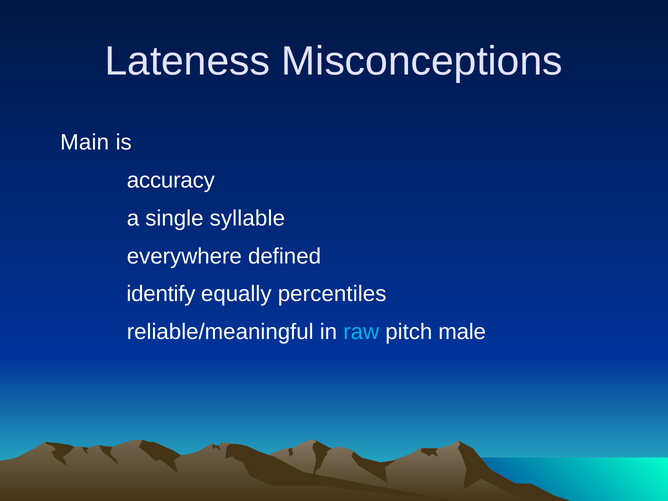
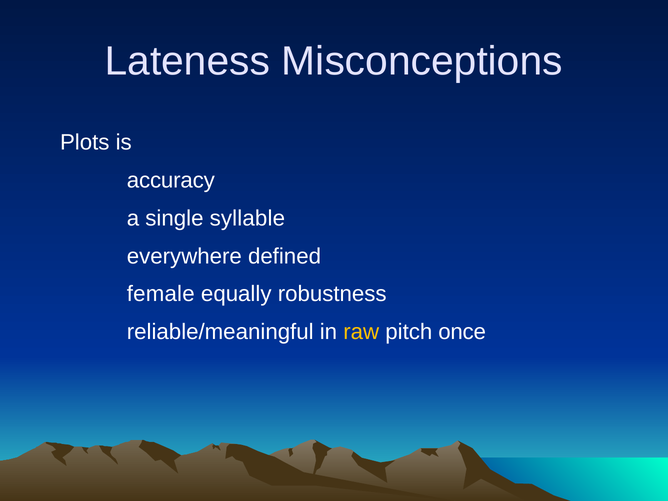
Main: Main -> Plots
identify: identify -> female
percentiles: percentiles -> robustness
raw colour: light blue -> yellow
male: male -> once
